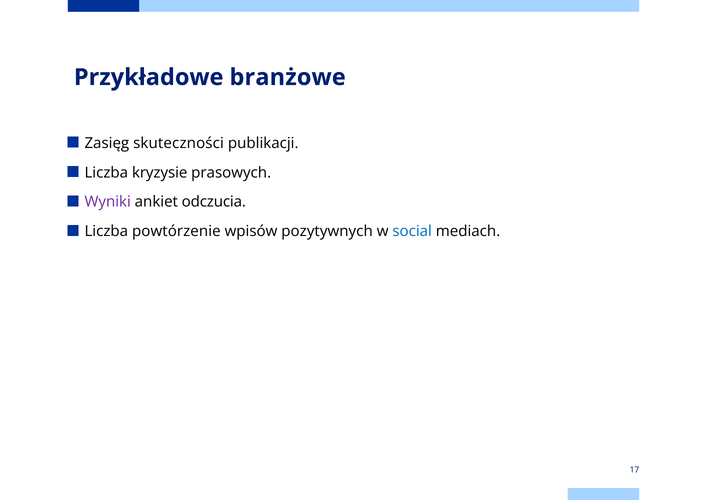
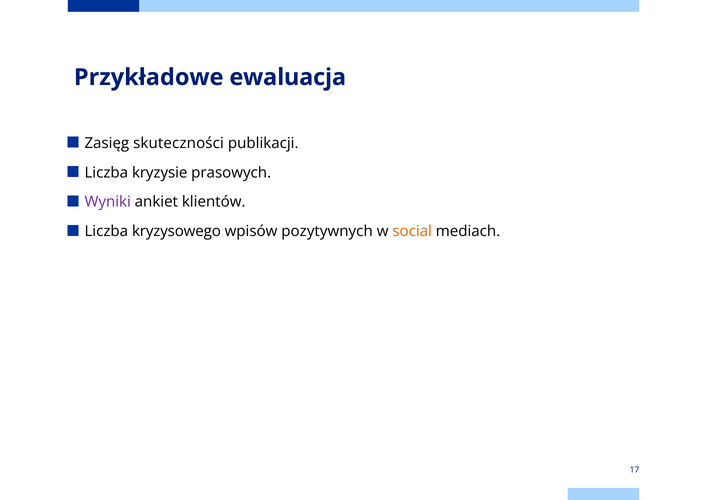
branżowe: branżowe -> ewaluacja
odczucia: odczucia -> klientów
powtórzenie: powtórzenie -> kryzysowego
social colour: blue -> orange
